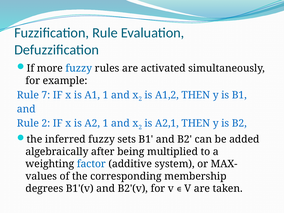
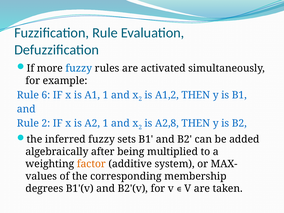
7: 7 -> 6
A2,1: A2,1 -> A2,8
factor colour: blue -> orange
